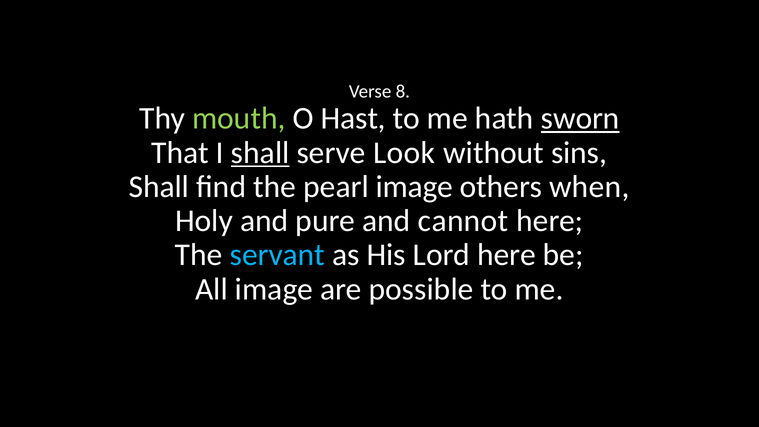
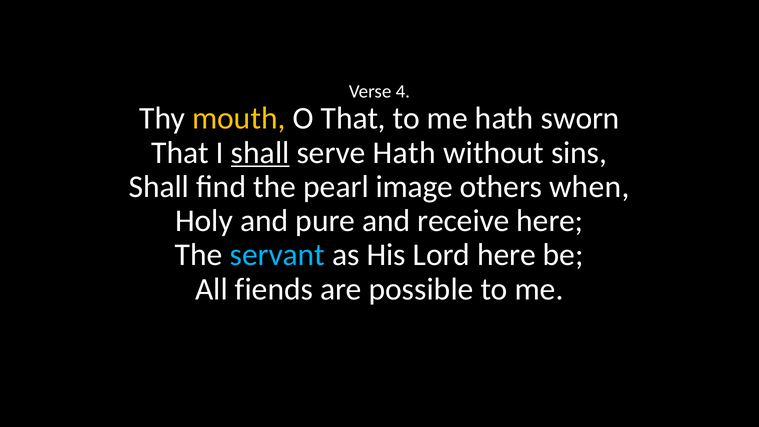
8: 8 -> 4
mouth colour: light green -> yellow
O Hast: Hast -> That
sworn underline: present -> none
serve Look: Look -> Hath
cannot: cannot -> receive
All image: image -> fiends
